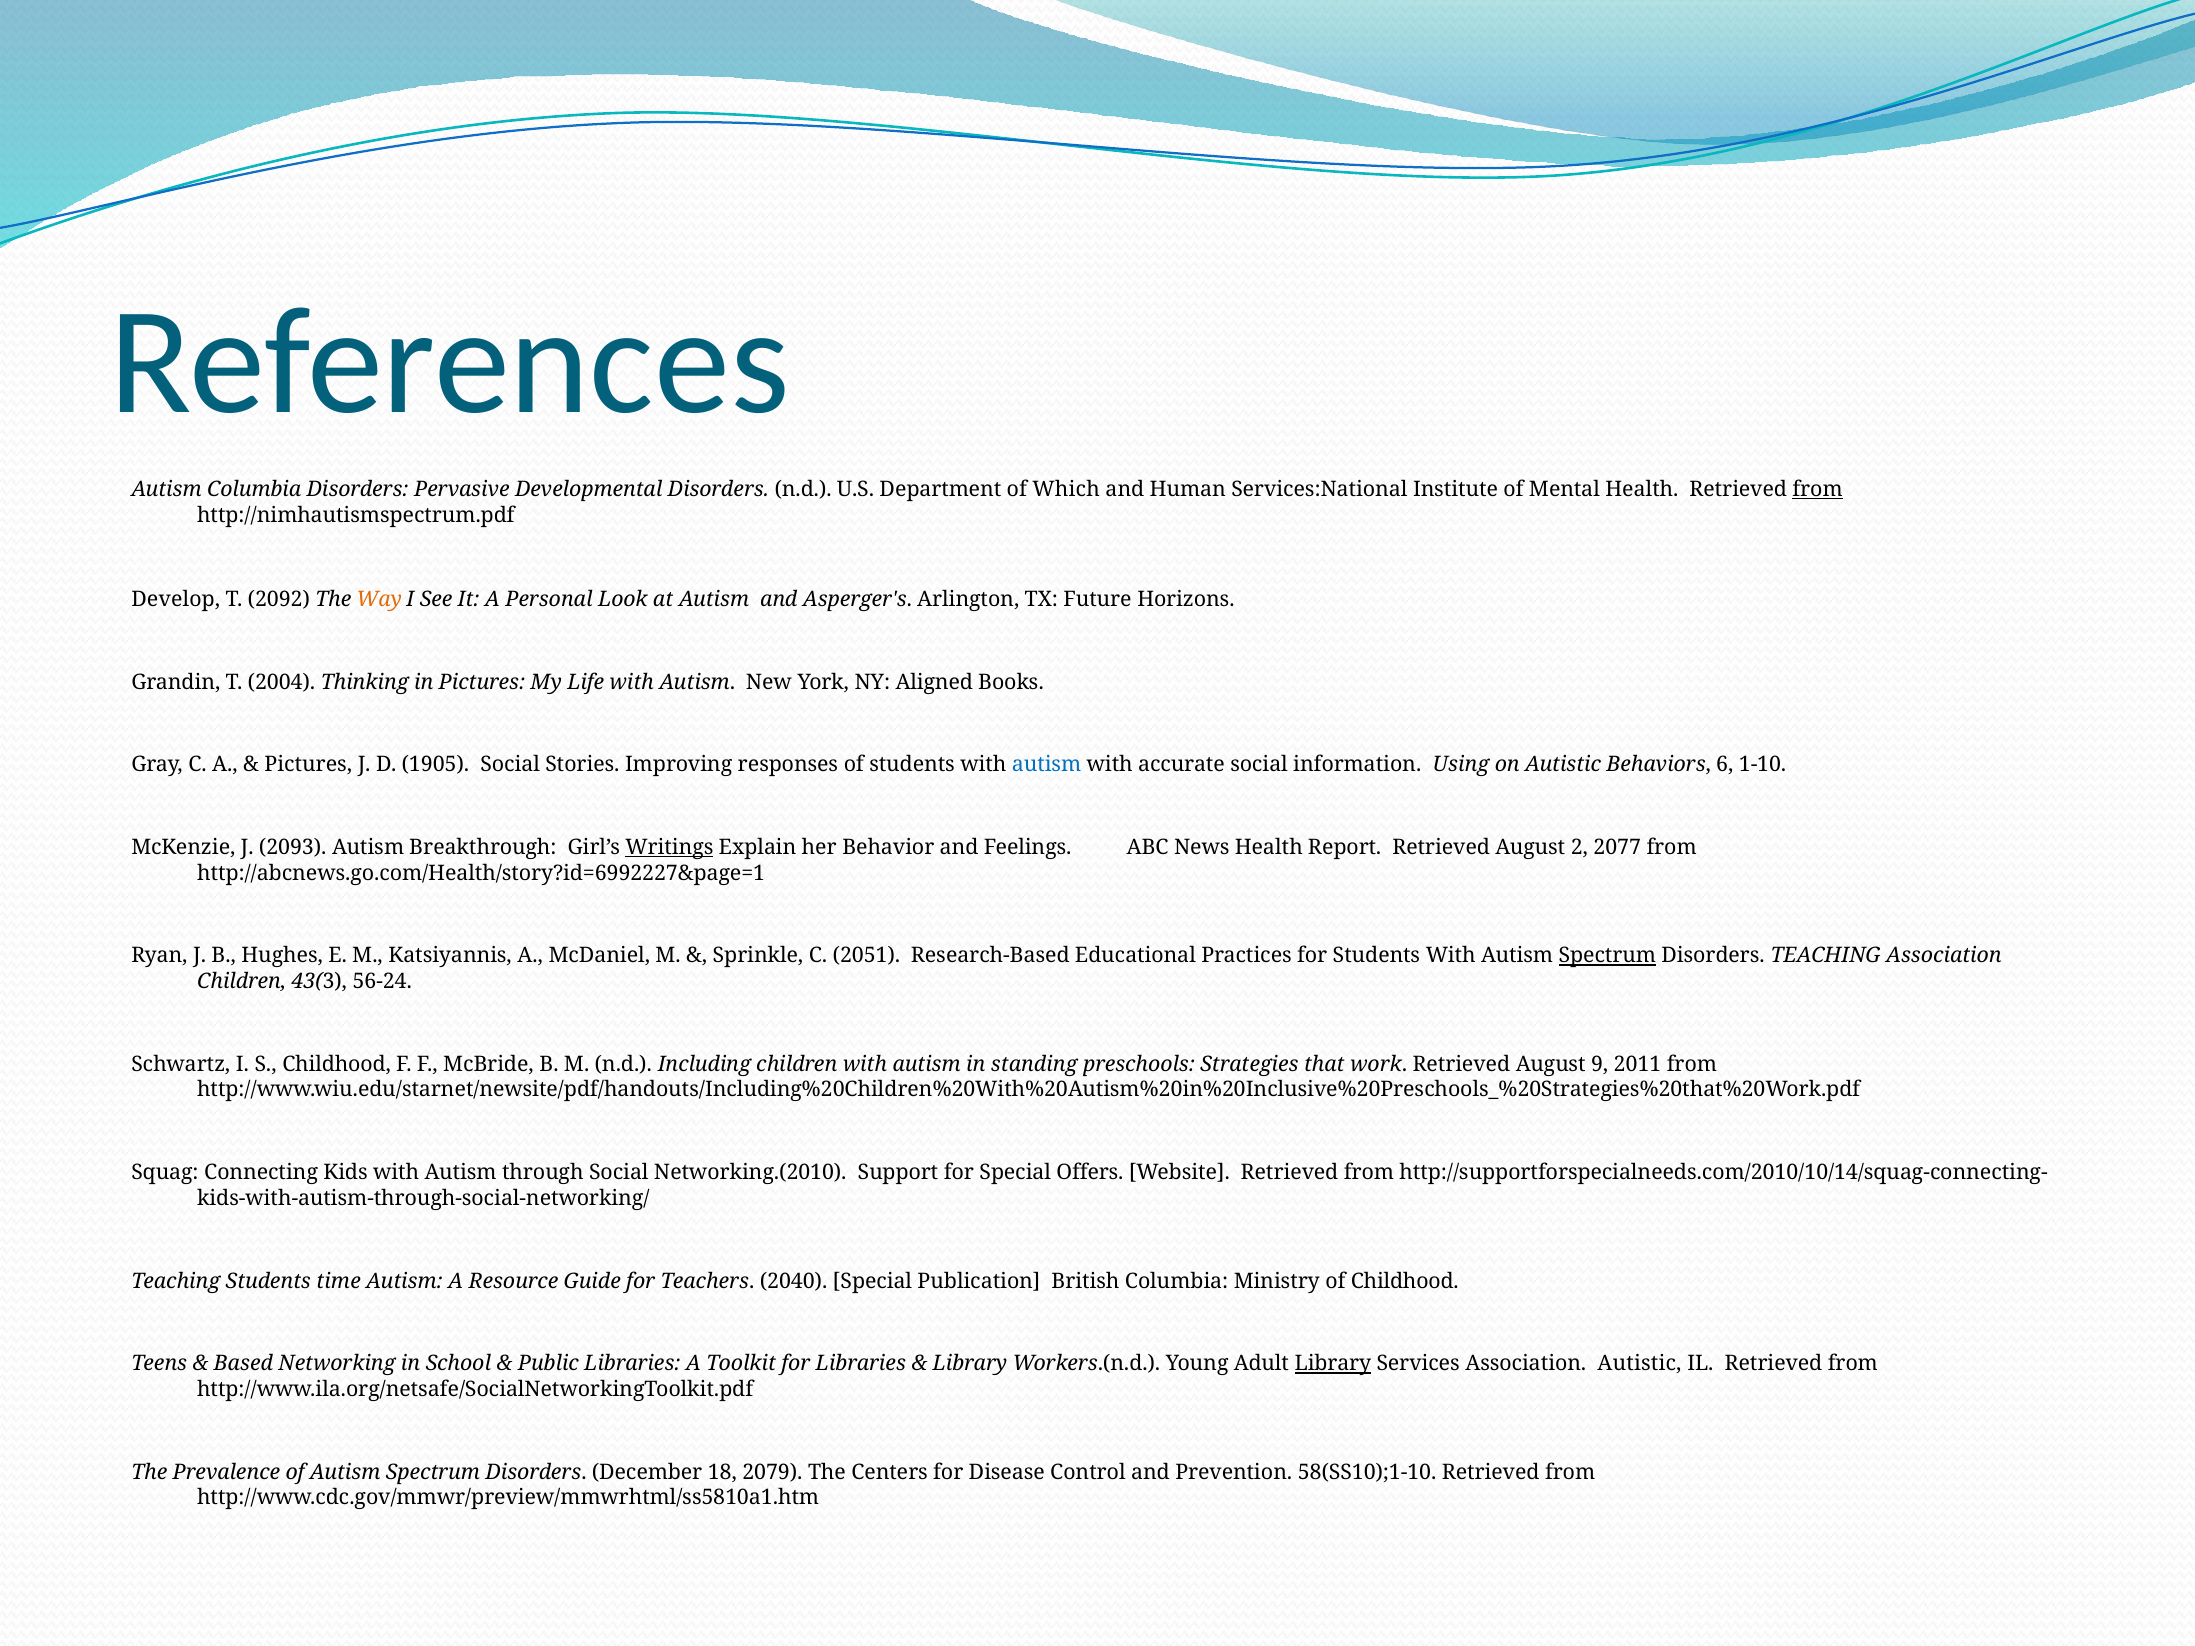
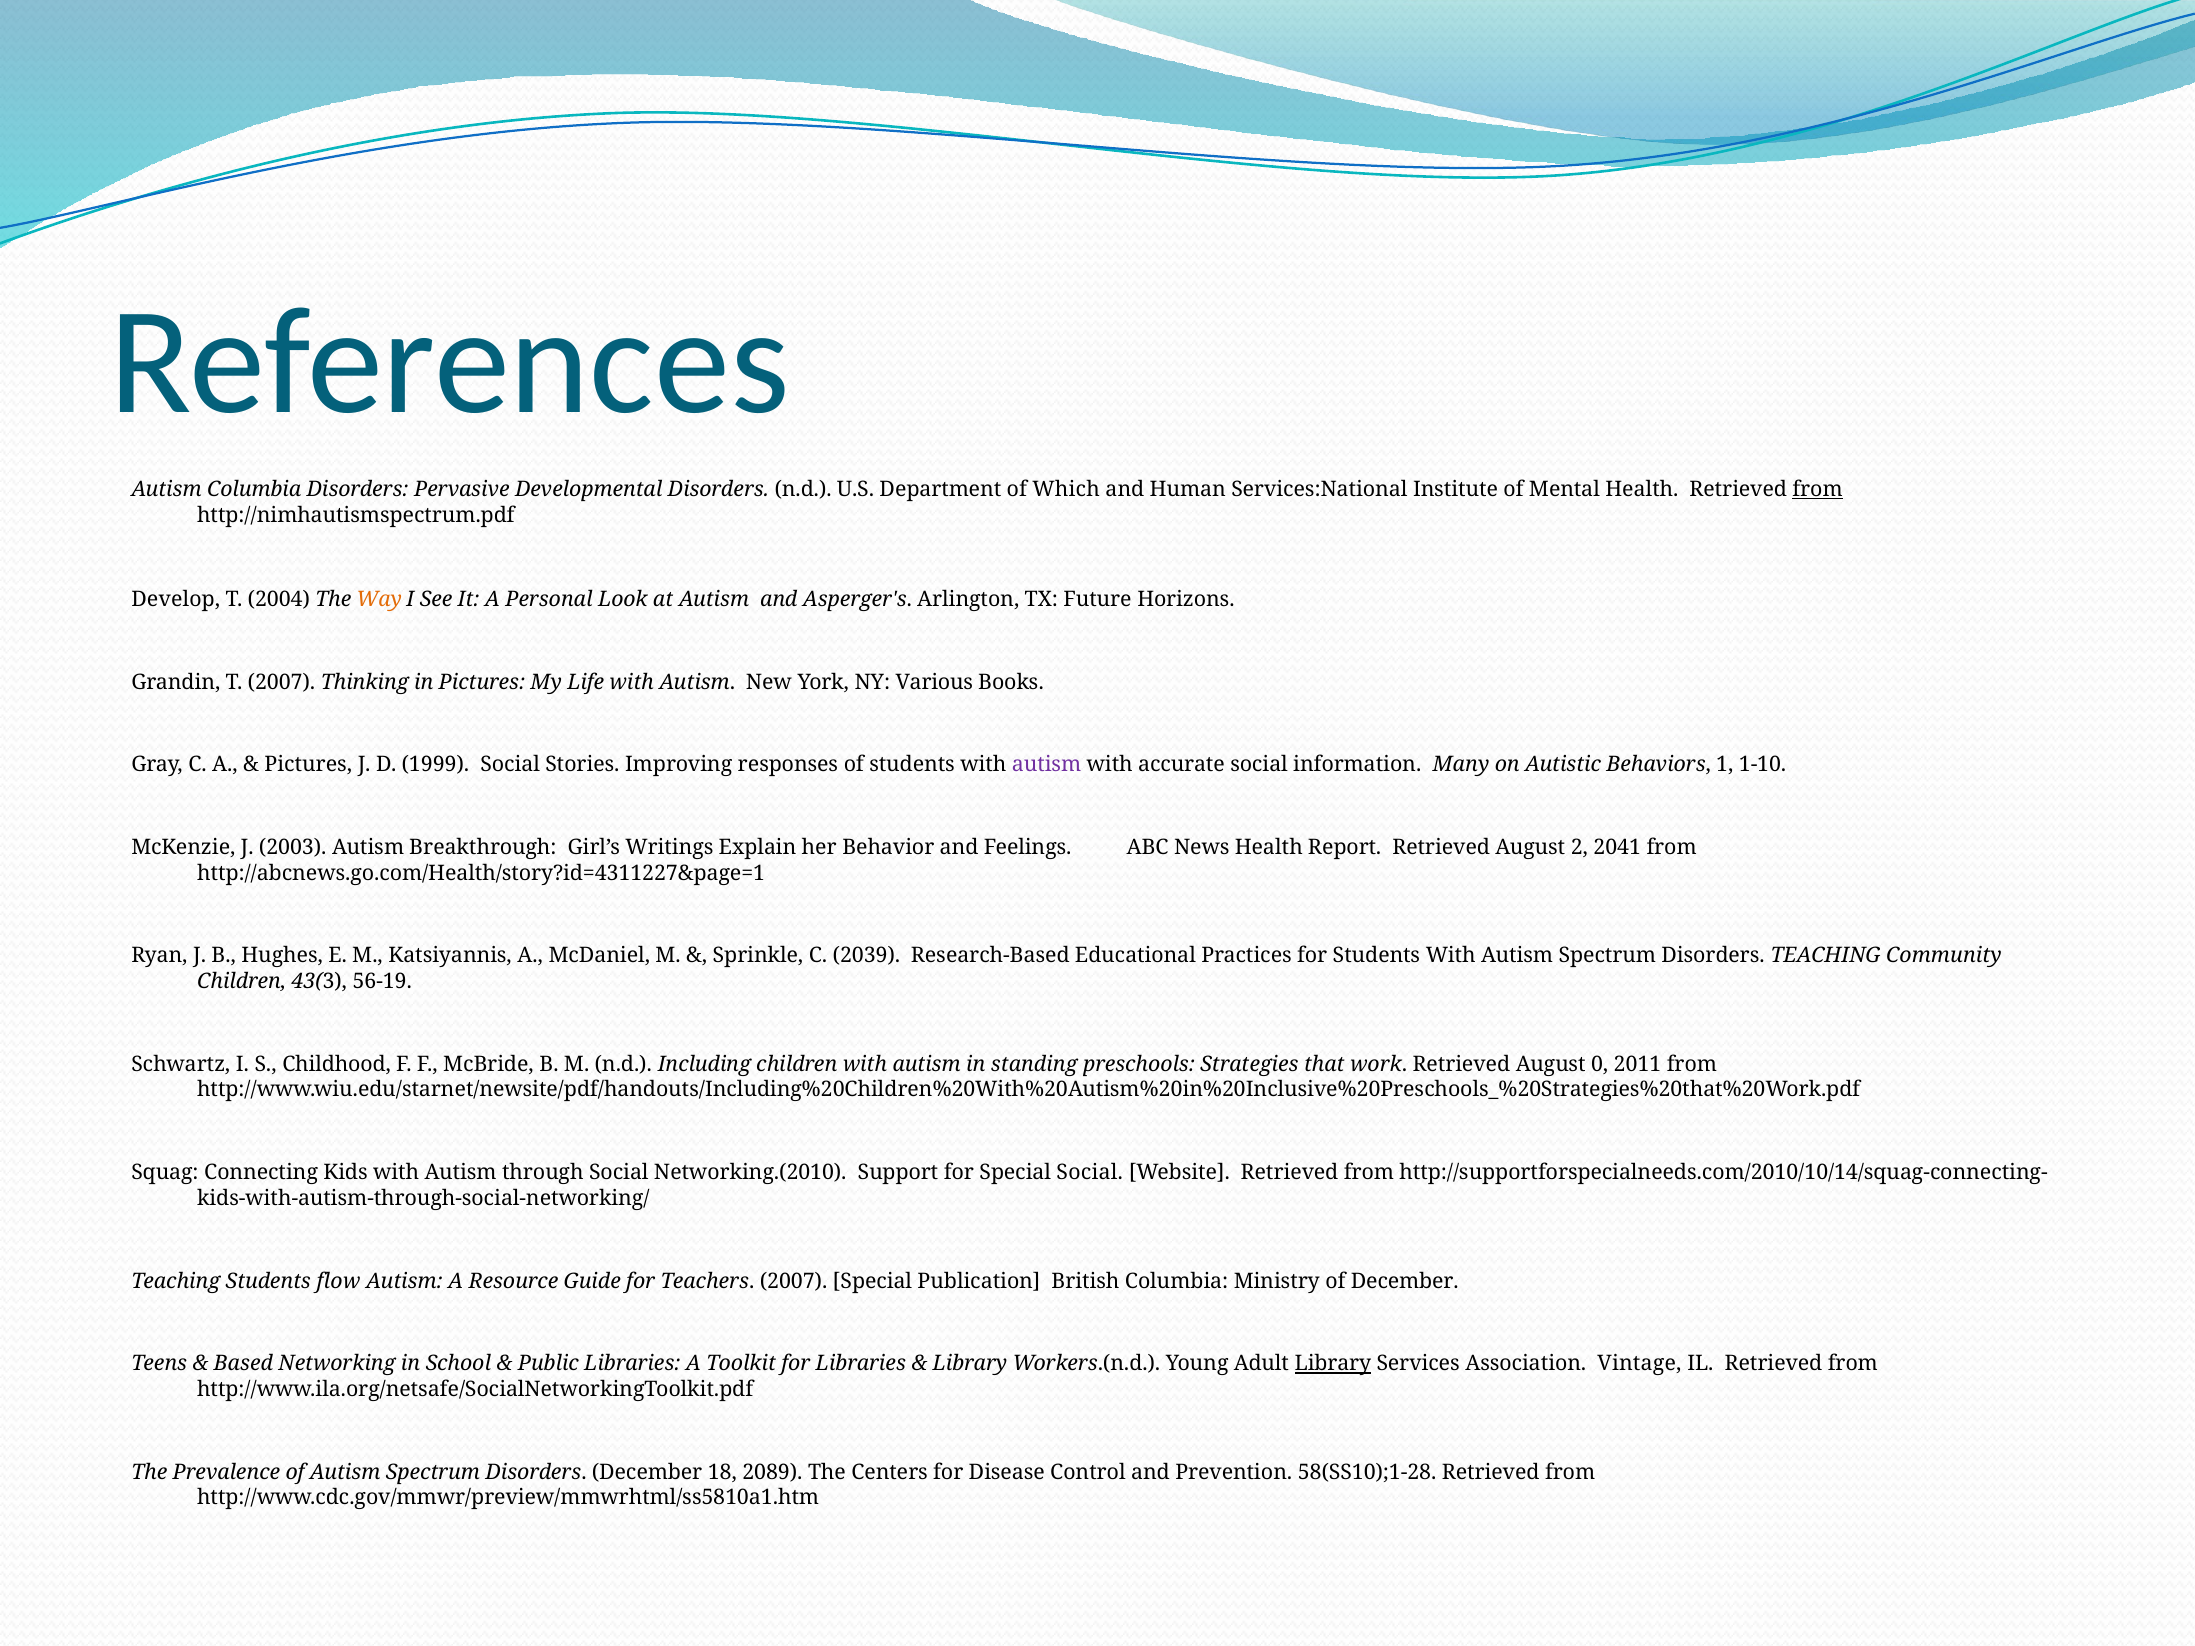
2092: 2092 -> 2004
T 2004: 2004 -> 2007
Aligned: Aligned -> Various
1905: 1905 -> 1999
autism at (1047, 765) colour: blue -> purple
Using: Using -> Many
6: 6 -> 1
2093: 2093 -> 2003
Writings underline: present -> none
2077: 2077 -> 2041
http://abcnews.go.com/Health/story?id=6992227&page=1: http://abcnews.go.com/Health/story?id=6992227&page=1 -> http://abcnews.go.com/Health/story?id=4311227&page=1
2051: 2051 -> 2039
Spectrum at (1607, 956) underline: present -> none
TEACHING Association: Association -> Community
56-24: 56-24 -> 56-19
9: 9 -> 0
Special Offers: Offers -> Social
time: time -> flow
Teachers 2040: 2040 -> 2007
of Childhood: Childhood -> December
Association Autistic: Autistic -> Vintage
2079: 2079 -> 2089
58(SS10);1-10: 58(SS10);1-10 -> 58(SS10);1-28
